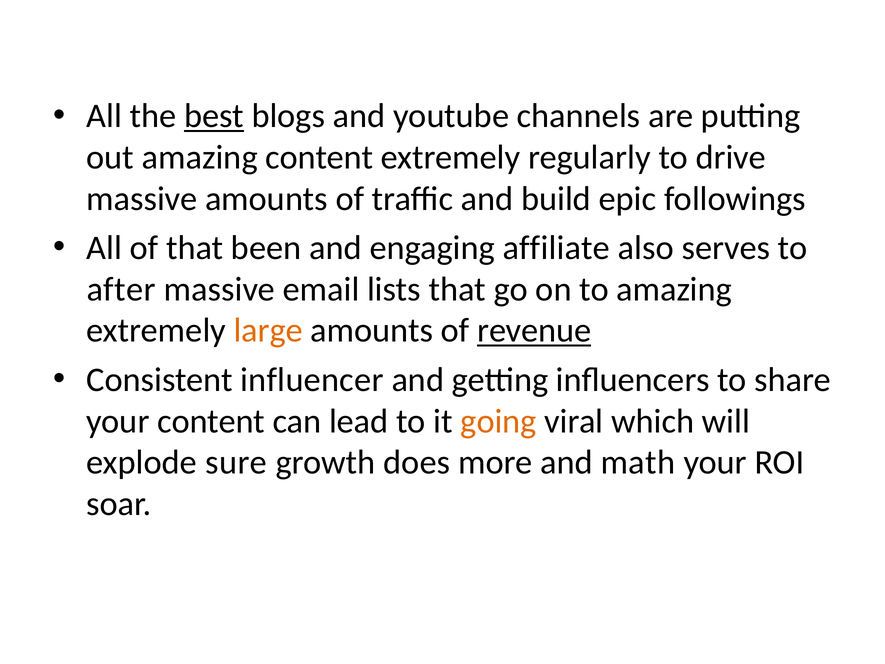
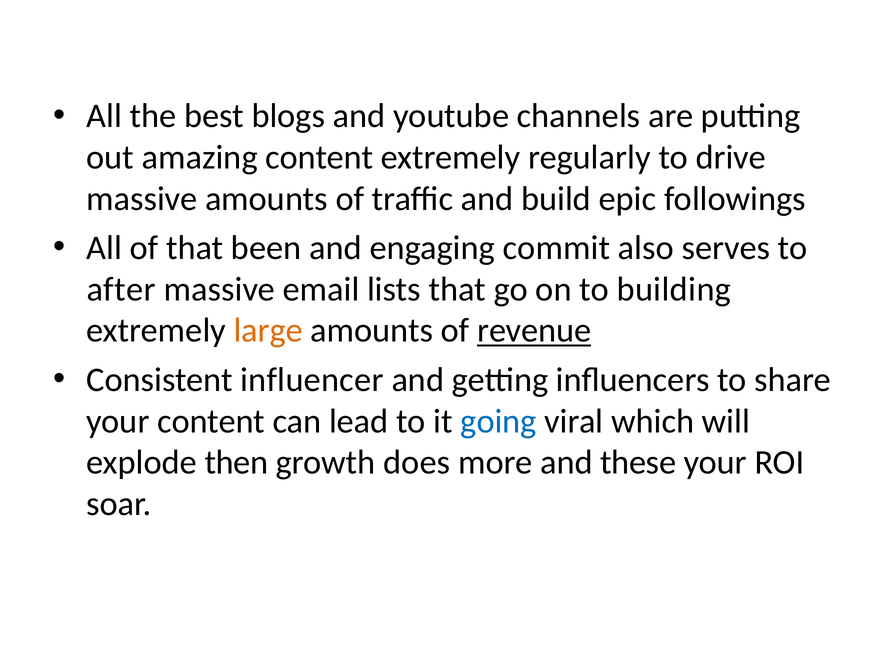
best underline: present -> none
affiliate: affiliate -> commit
to amazing: amazing -> building
going colour: orange -> blue
sure: sure -> then
math: math -> these
